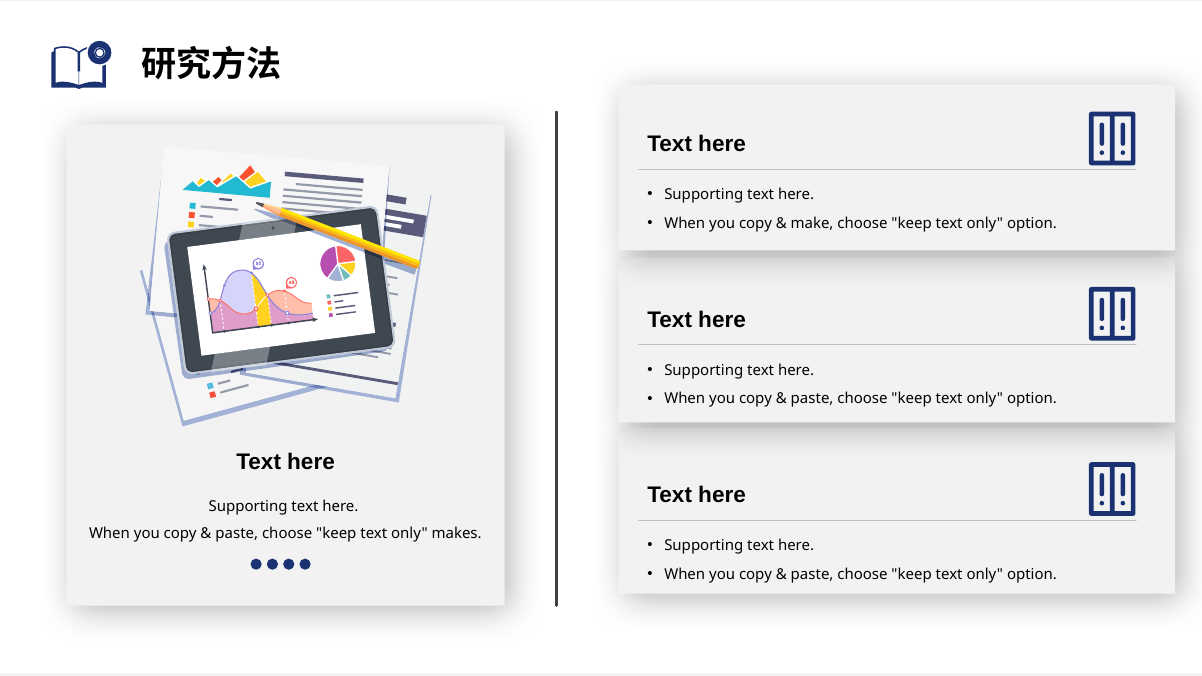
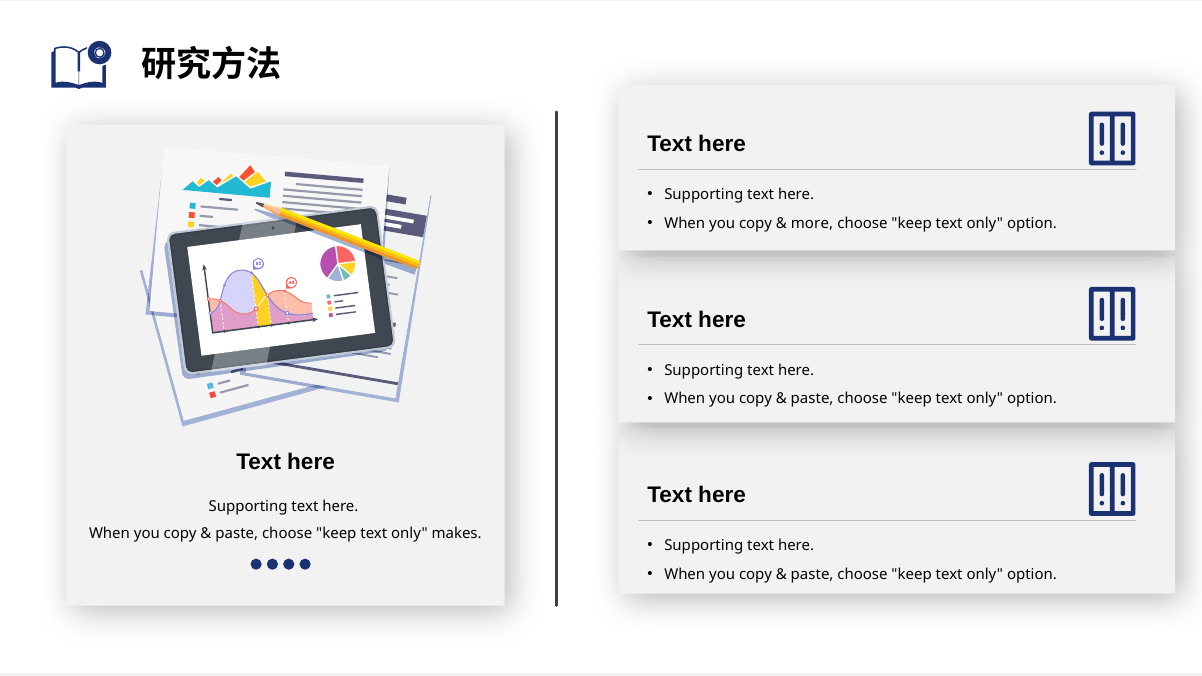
make: make -> more
